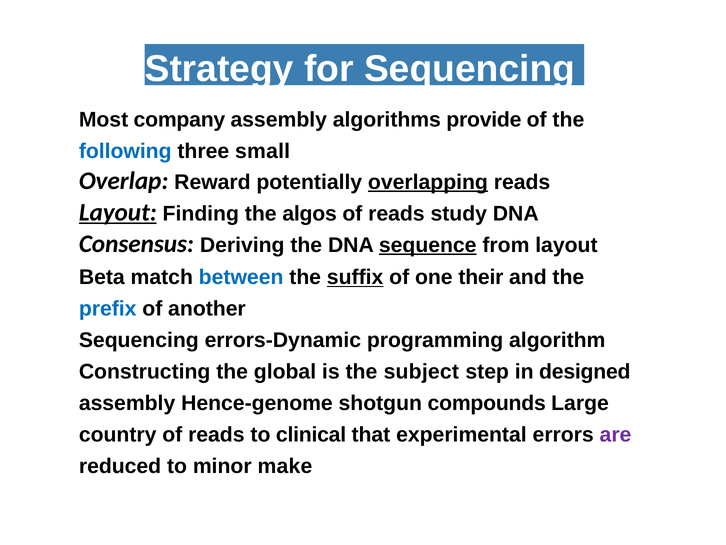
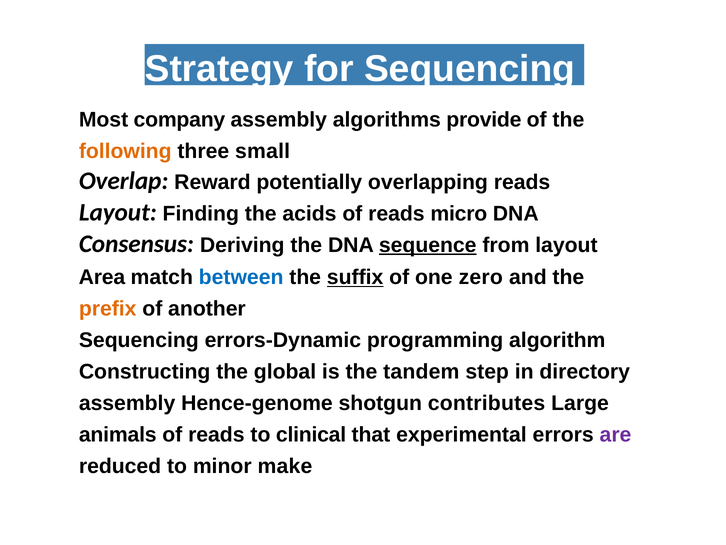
following colour: blue -> orange
overlapping underline: present -> none
Layout at (118, 212) underline: present -> none
algos: algos -> acids
study: study -> micro
Beta: Beta -> Area
their: their -> zero
prefix colour: blue -> orange
subject: subject -> tandem
designed: designed -> directory
compounds: compounds -> contributes
country: country -> animals
